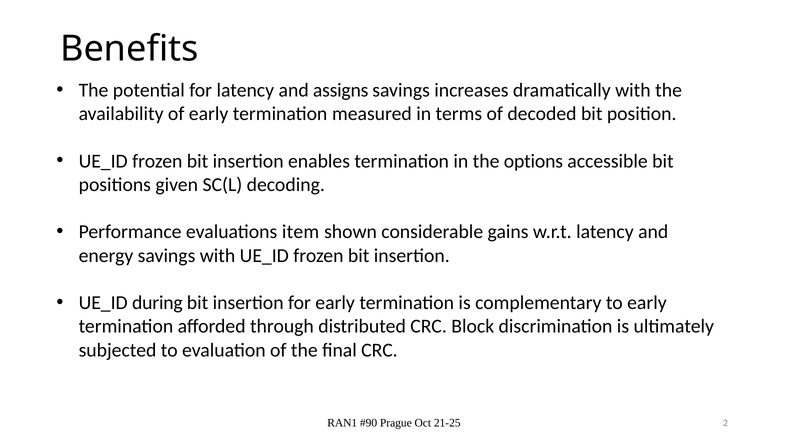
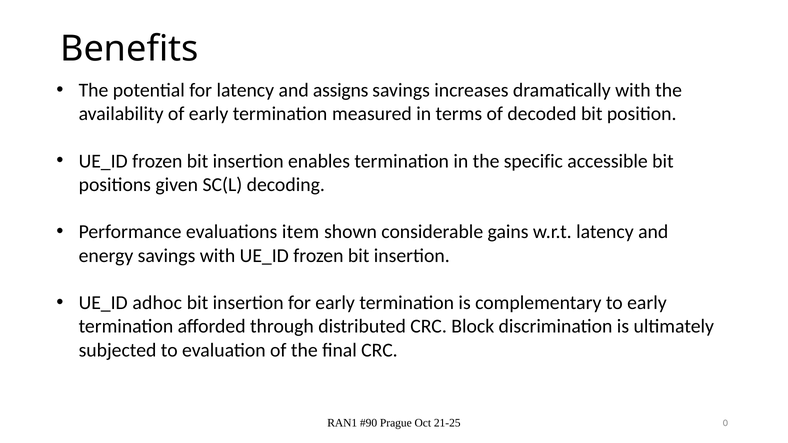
options: options -> specific
during: during -> adhoc
2: 2 -> 0
